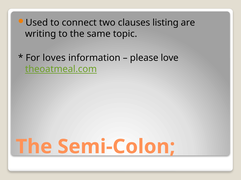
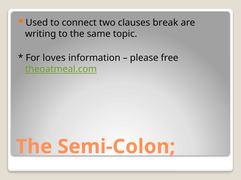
listing: listing -> break
love: love -> free
